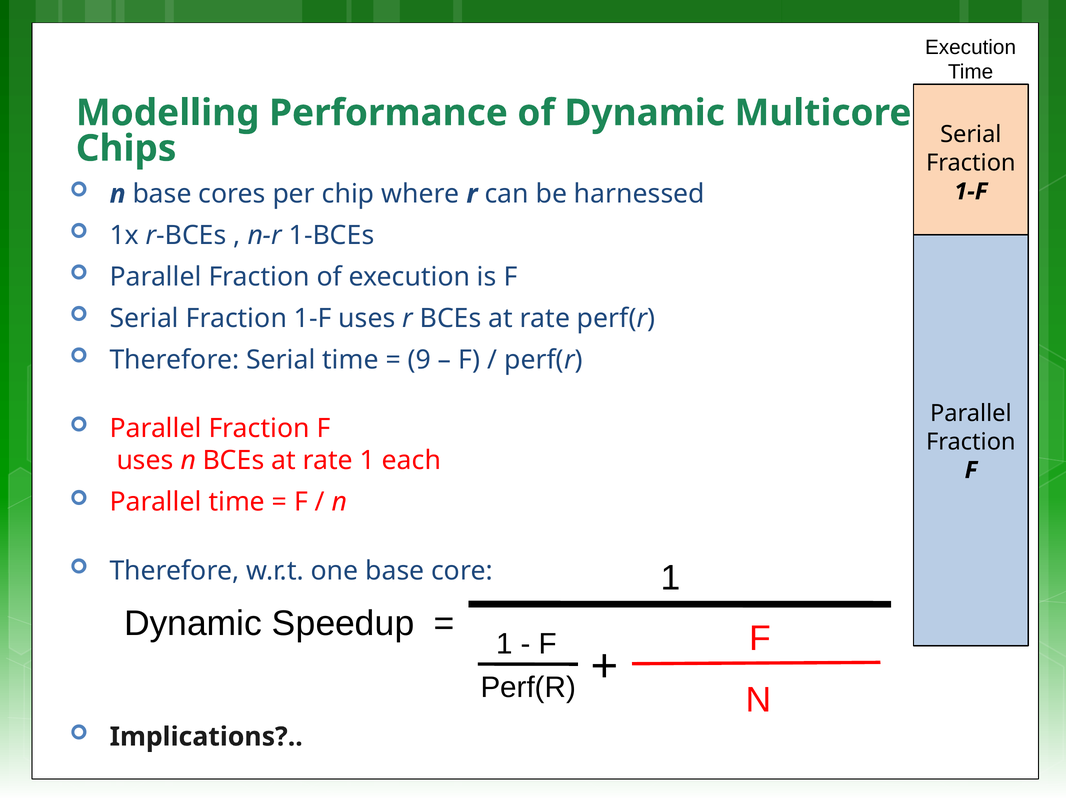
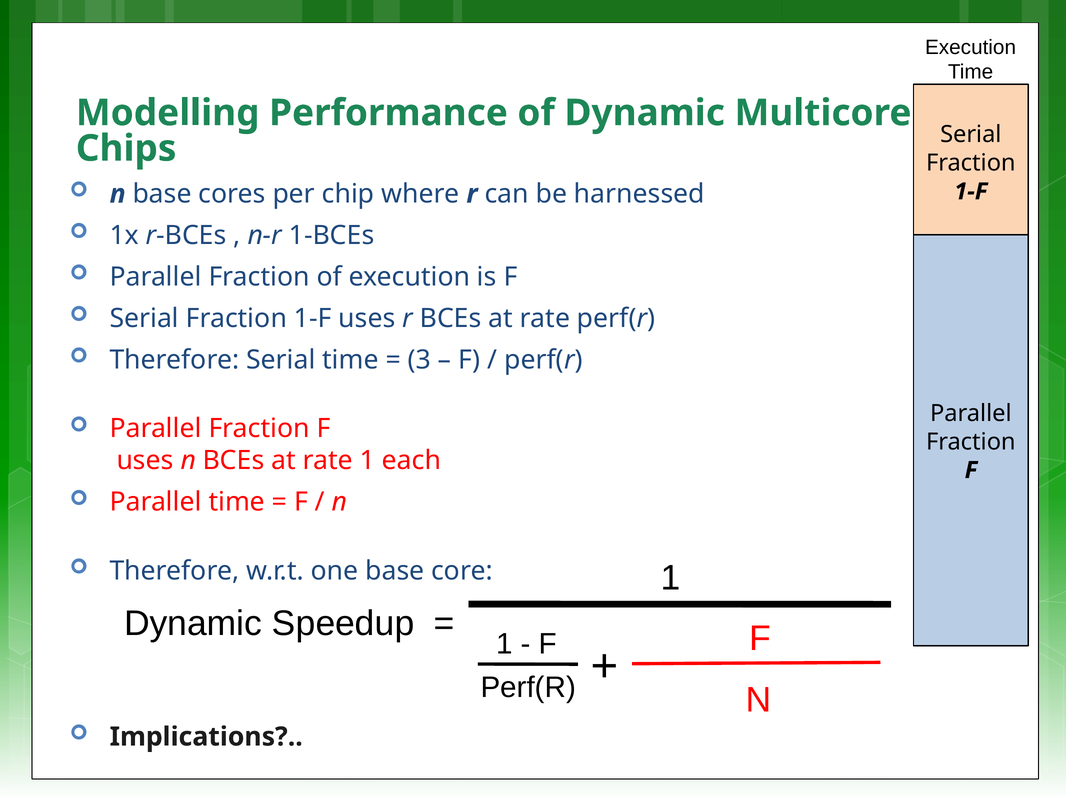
9: 9 -> 3
